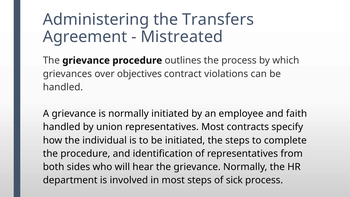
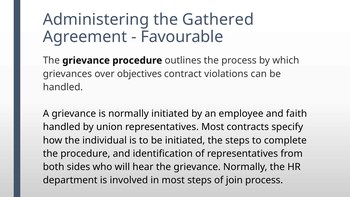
Transfers: Transfers -> Gathered
Mistreated: Mistreated -> Favourable
sick: sick -> join
